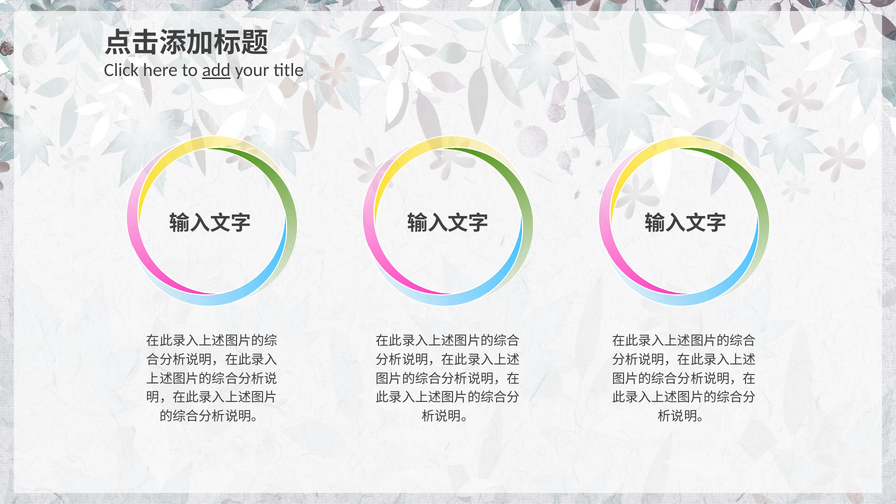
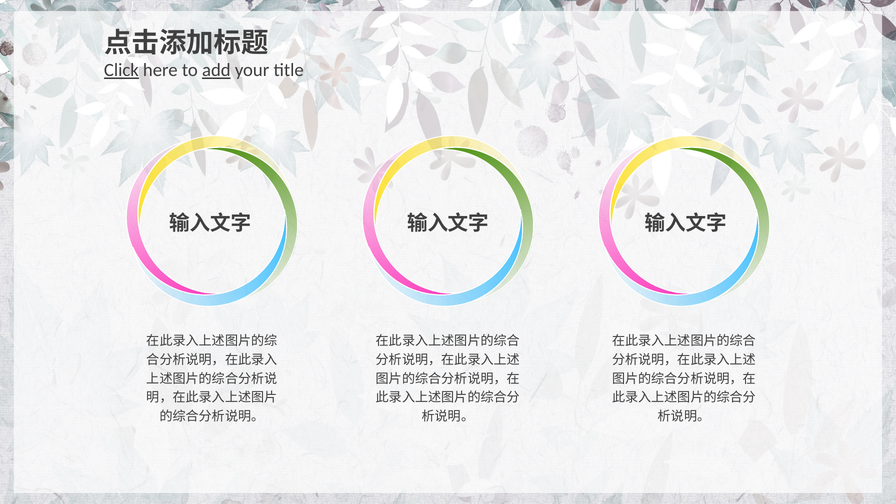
Click underline: none -> present
